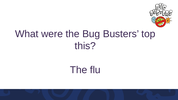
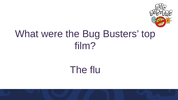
this: this -> film
